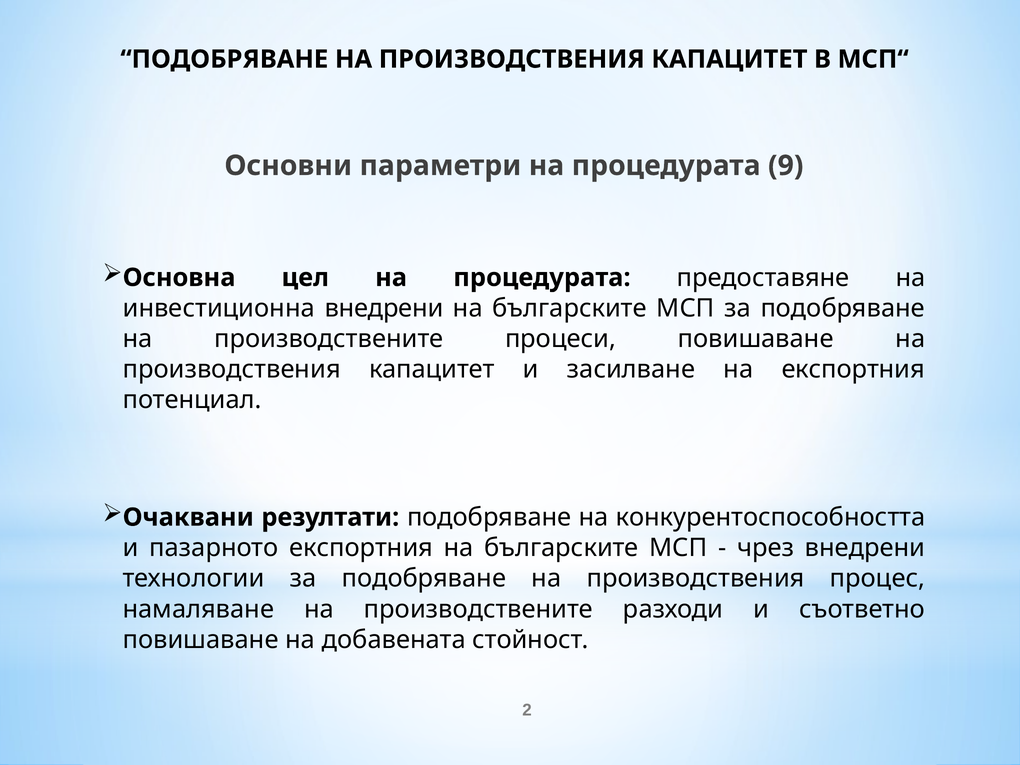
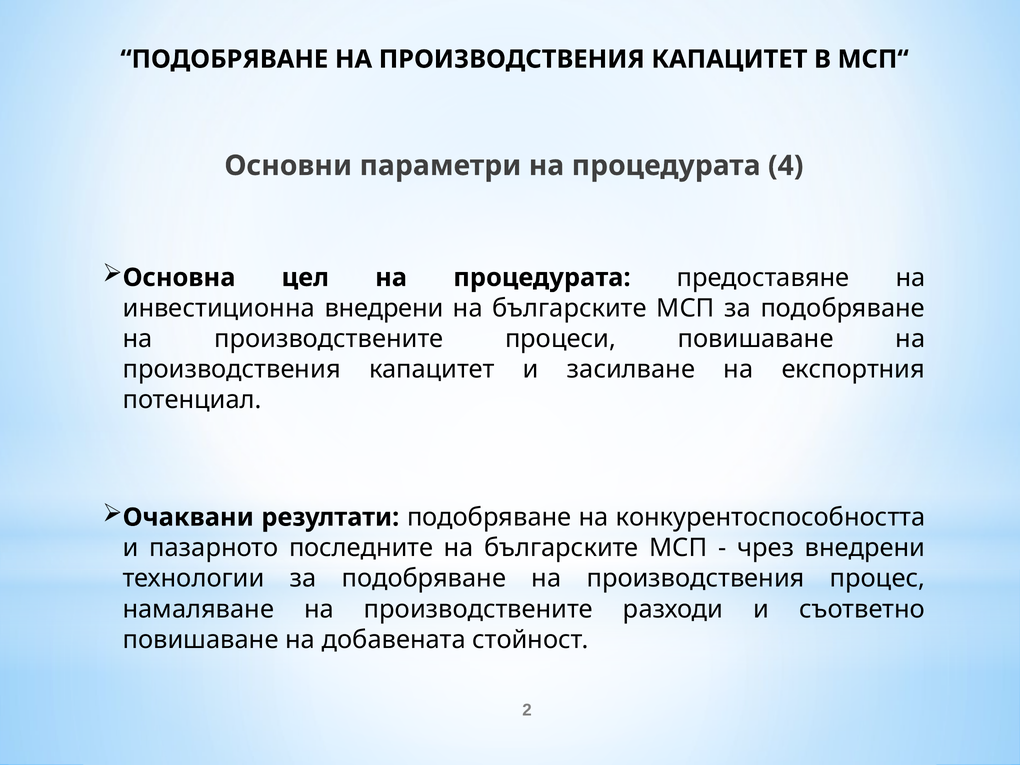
9: 9 -> 4
пазарното експортния: експортния -> последните
